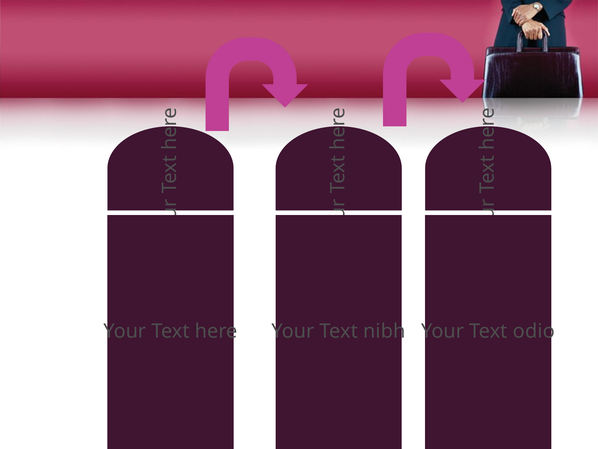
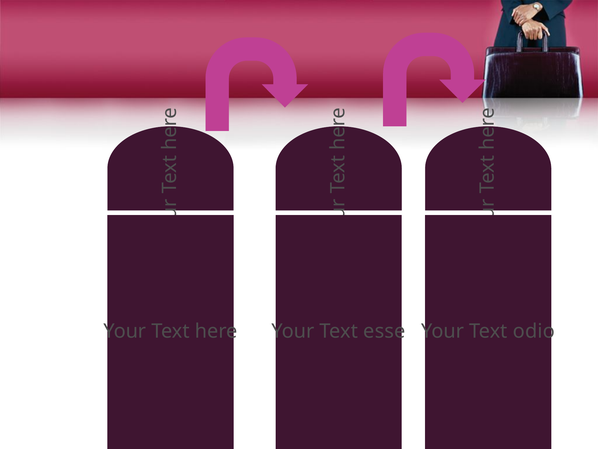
nibh: nibh -> esse
